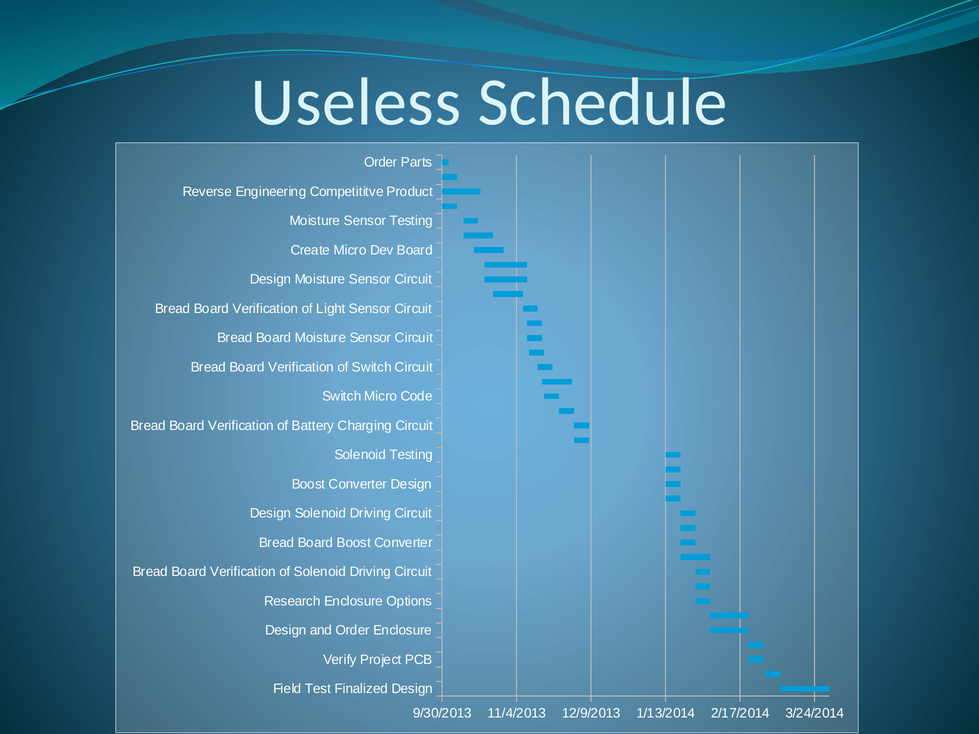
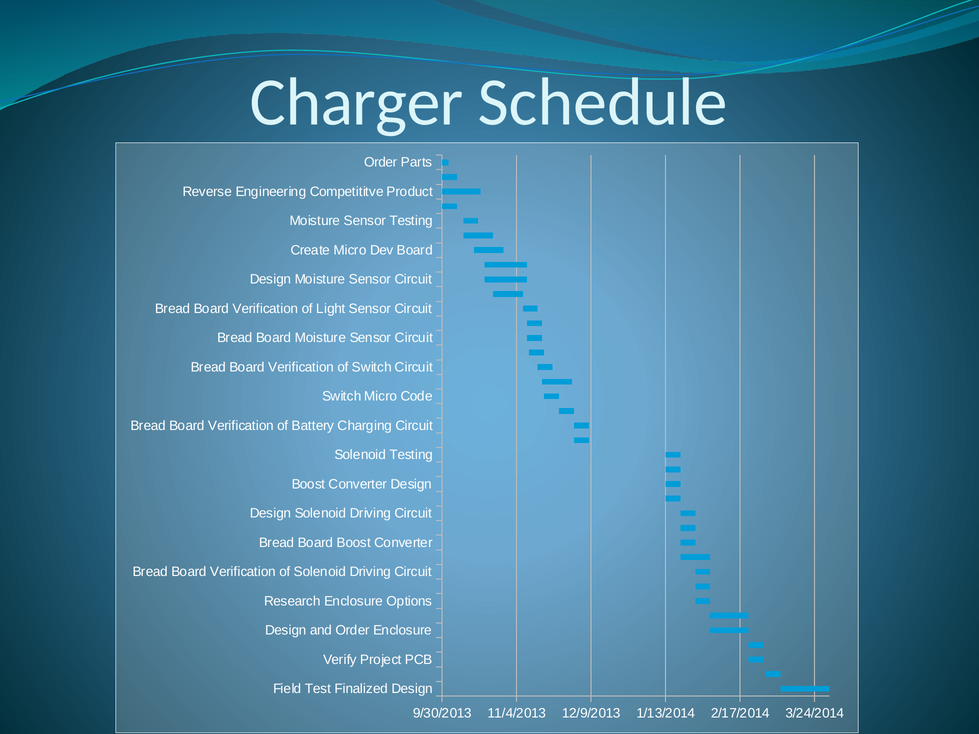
Useless: Useless -> Charger
